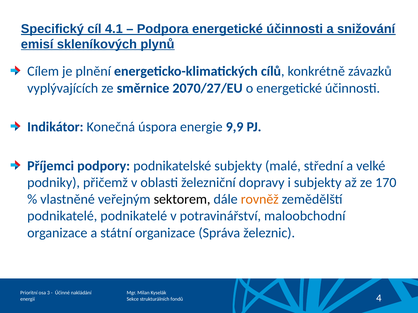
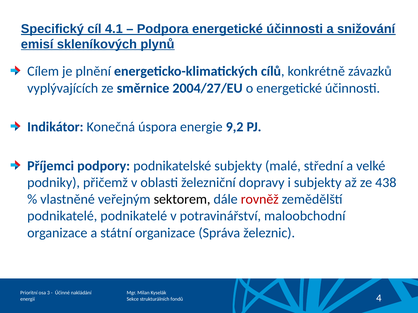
2070/27/EU: 2070/27/EU -> 2004/27/EU
9,9: 9,9 -> 9,2
170: 170 -> 438
rovněž colour: orange -> red
